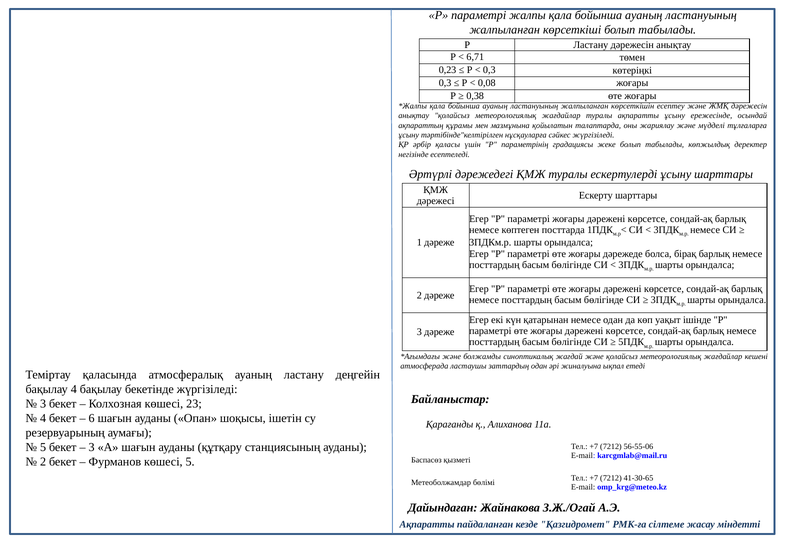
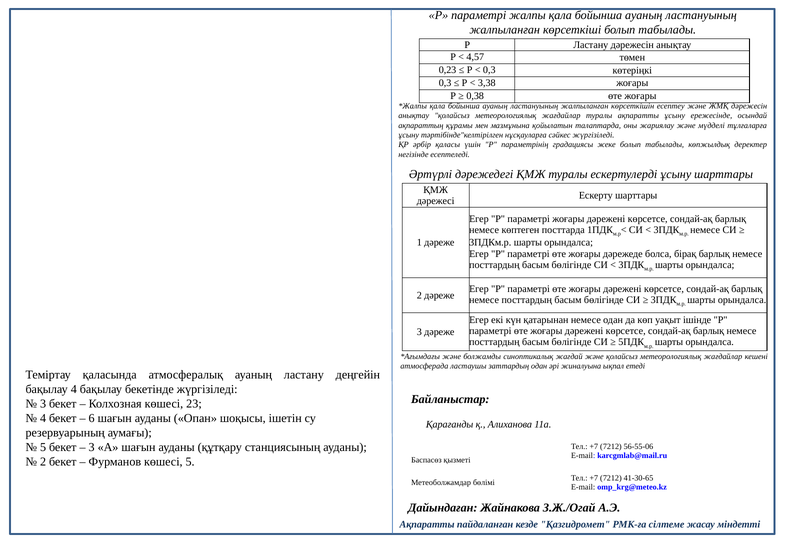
6,71: 6,71 -> 4,57
0,08: 0,08 -> 3,38
